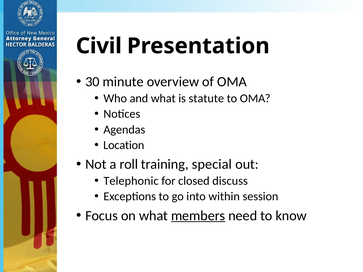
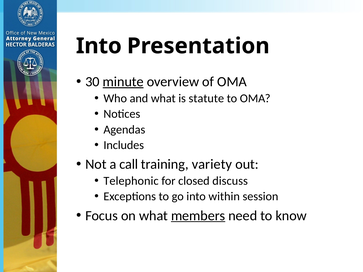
Civil at (99, 46): Civil -> Into
minute underline: none -> present
Location: Location -> Includes
roll: roll -> call
special: special -> variety
